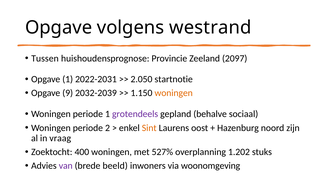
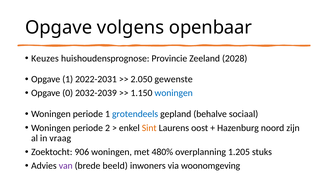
westrand: westrand -> openbaar
Tussen: Tussen -> Keuzes
2097: 2097 -> 2028
startnotie: startnotie -> gewenste
9: 9 -> 0
woningen at (174, 93) colour: orange -> blue
grotendeels colour: purple -> blue
400: 400 -> 906
527%: 527% -> 480%
1.202: 1.202 -> 1.205
